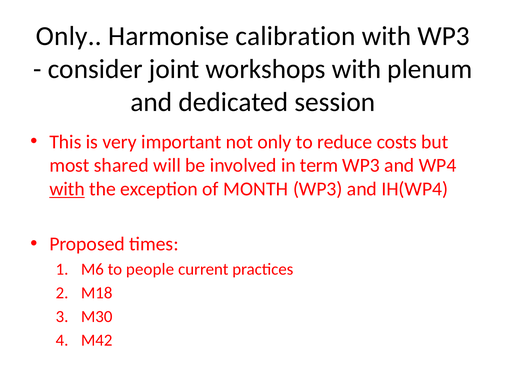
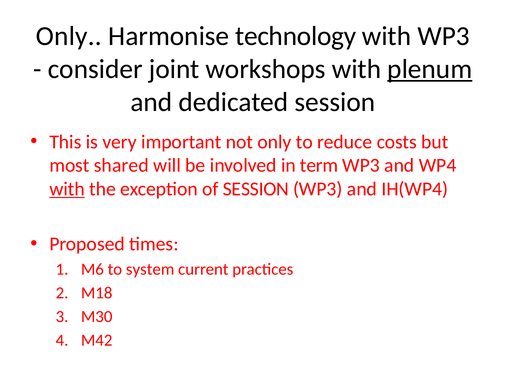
calibration: calibration -> technology
plenum underline: none -> present
of MONTH: MONTH -> SESSION
people: people -> system
